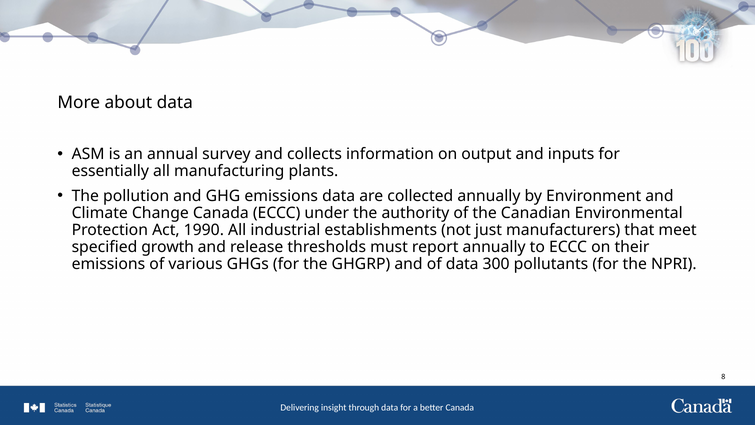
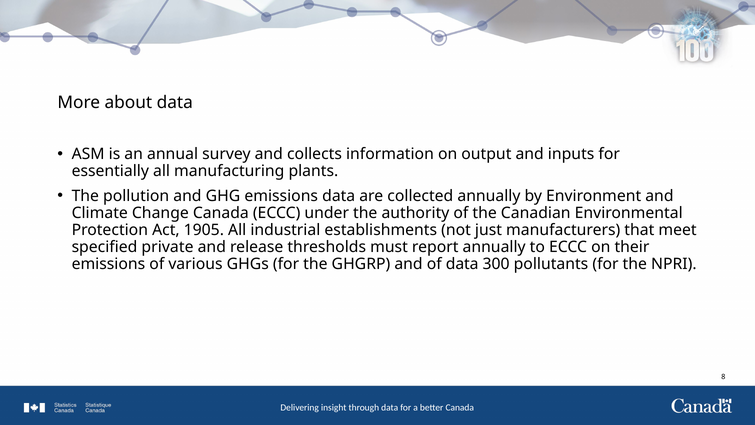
1990: 1990 -> 1905
growth: growth -> private
